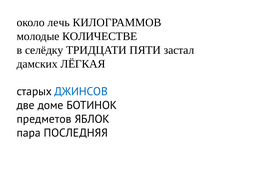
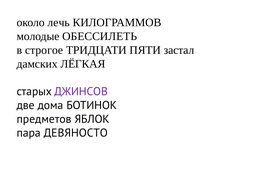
КОЛИЧЕСТВЕ: КОЛИЧЕСТВЕ -> ОБЕССИЛЕТЬ
селёдку: селёдку -> строгое
ДЖИНСОВ colour: blue -> purple
доме: доме -> дома
ПОСЛЕДНЯЯ: ПОСЛЕДНЯЯ -> ДЕВЯНОСТО
